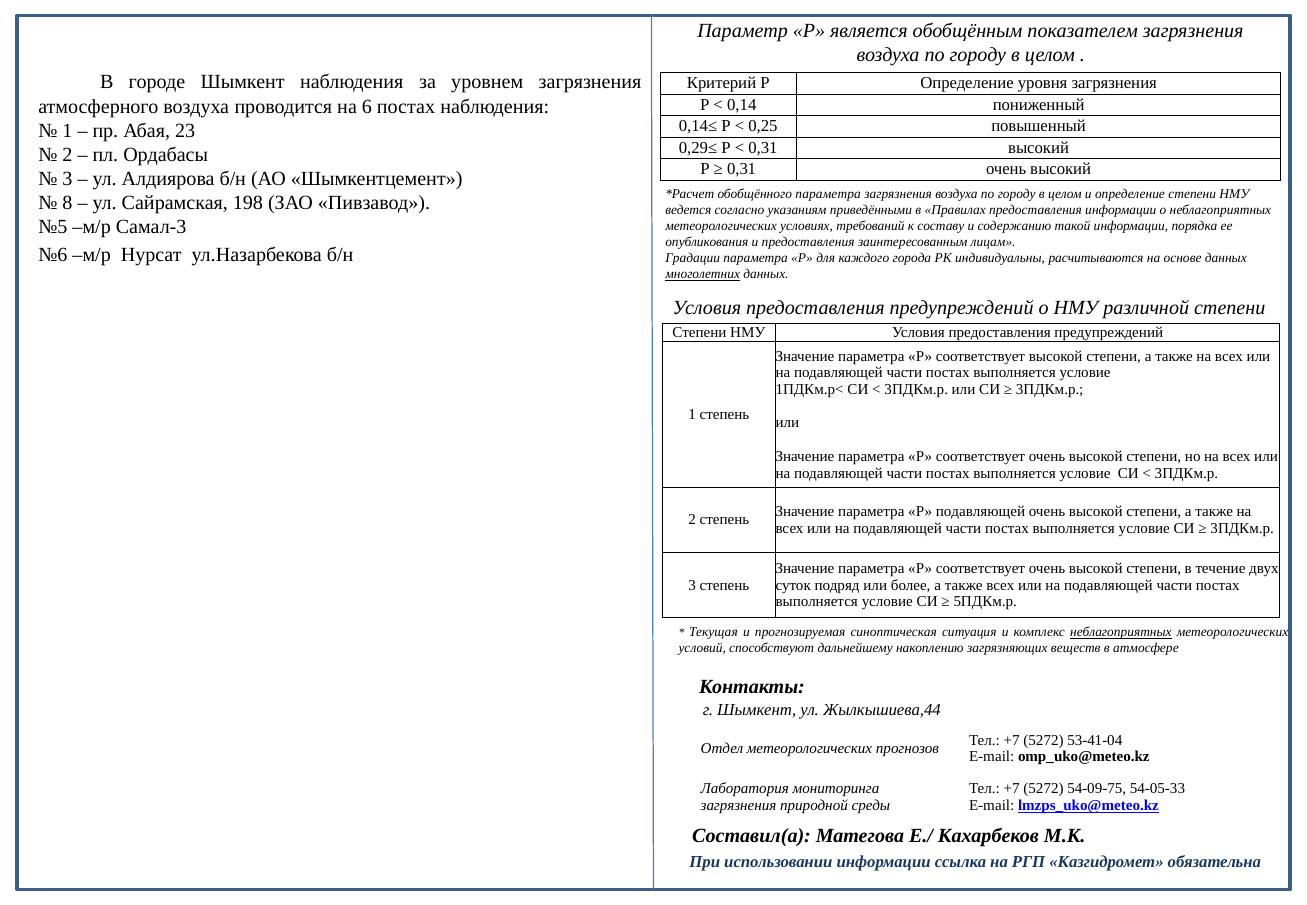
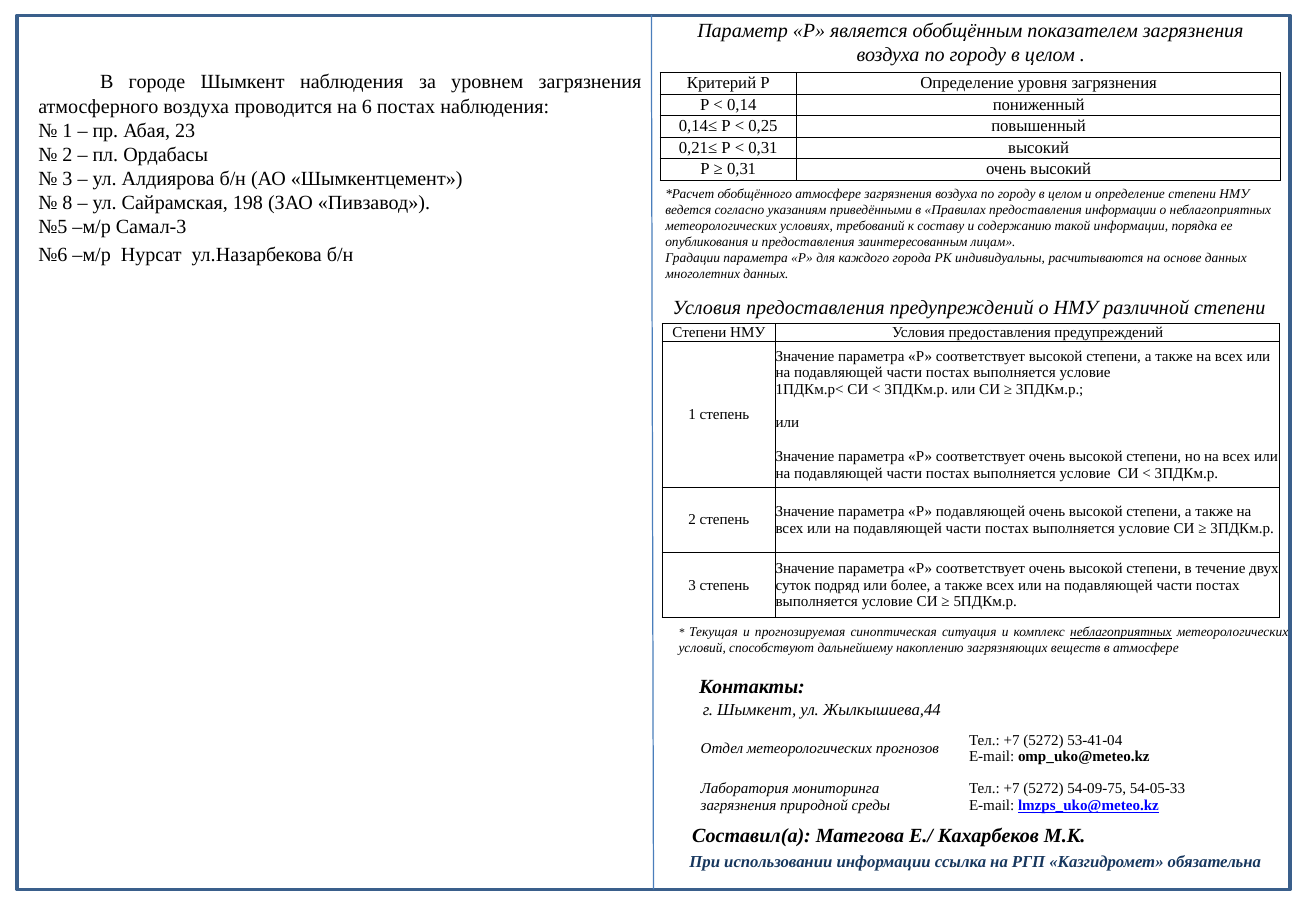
0,29≤: 0,29≤ -> 0,21≤
обобщённого параметра: параметра -> атмосфере
многолетних underline: present -> none
